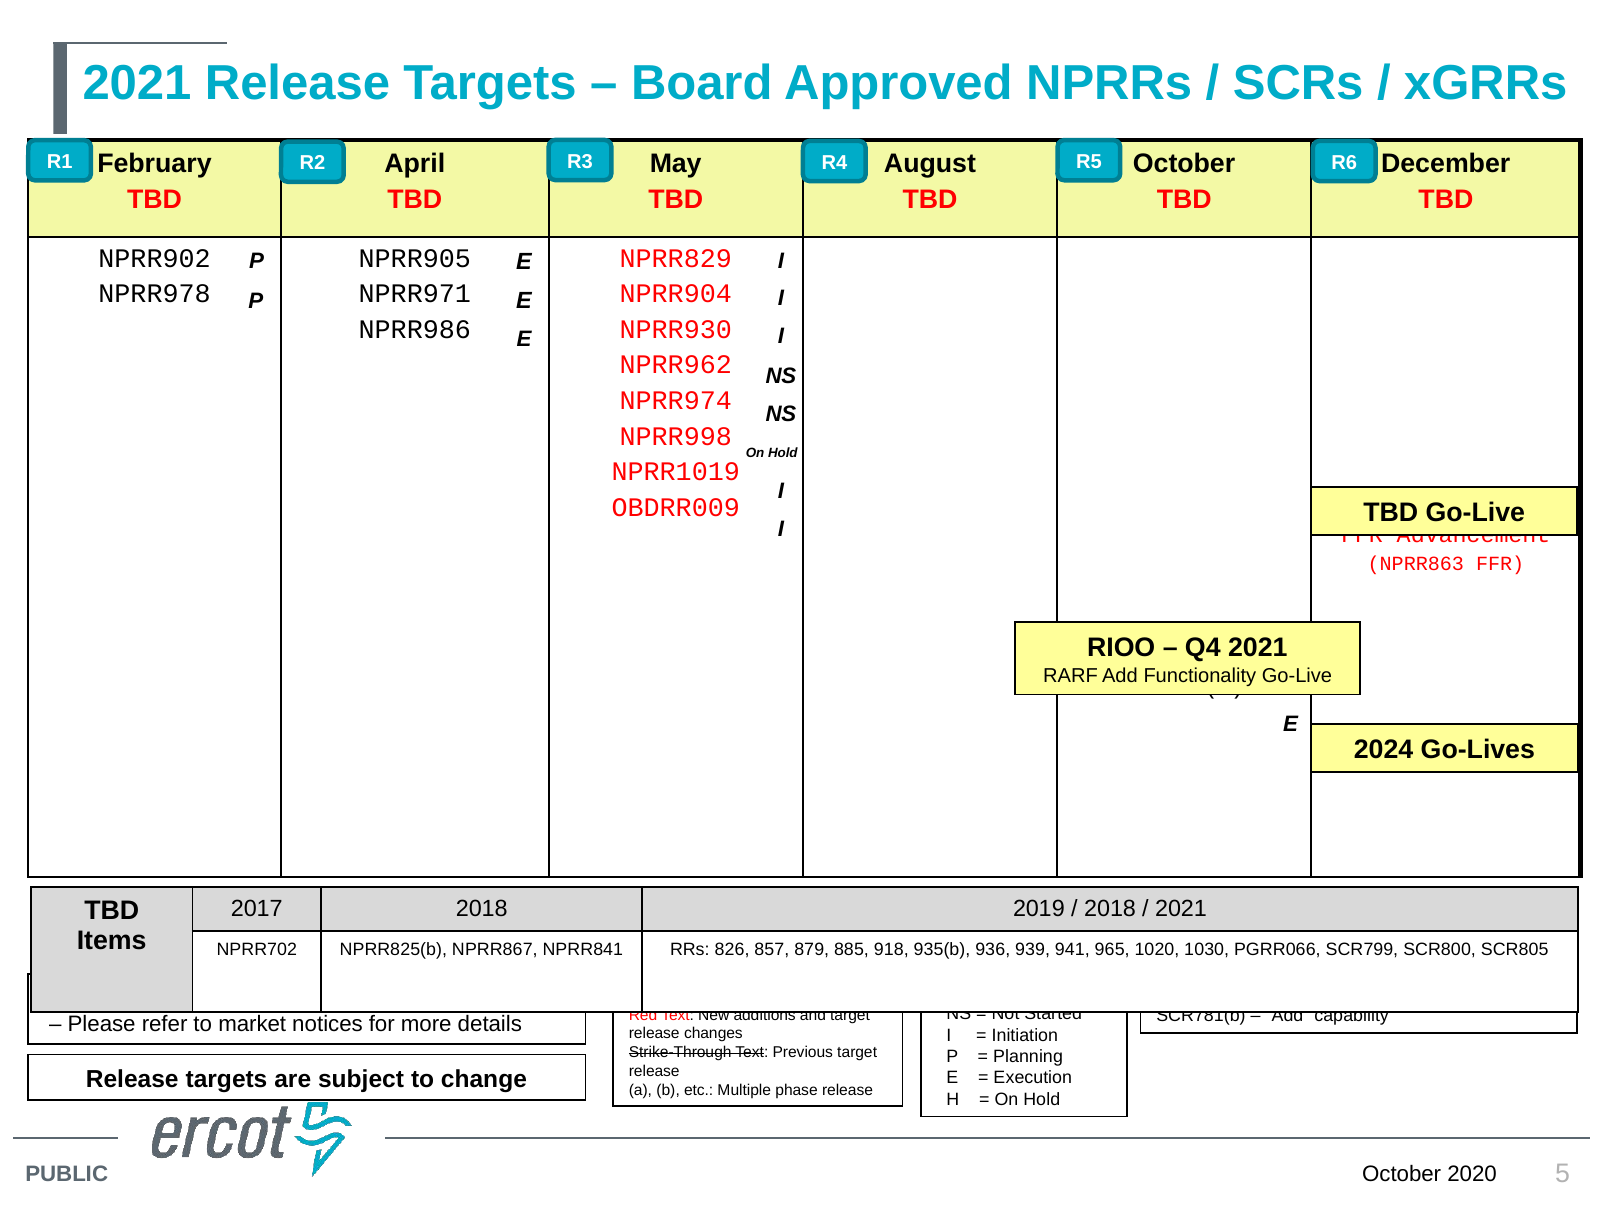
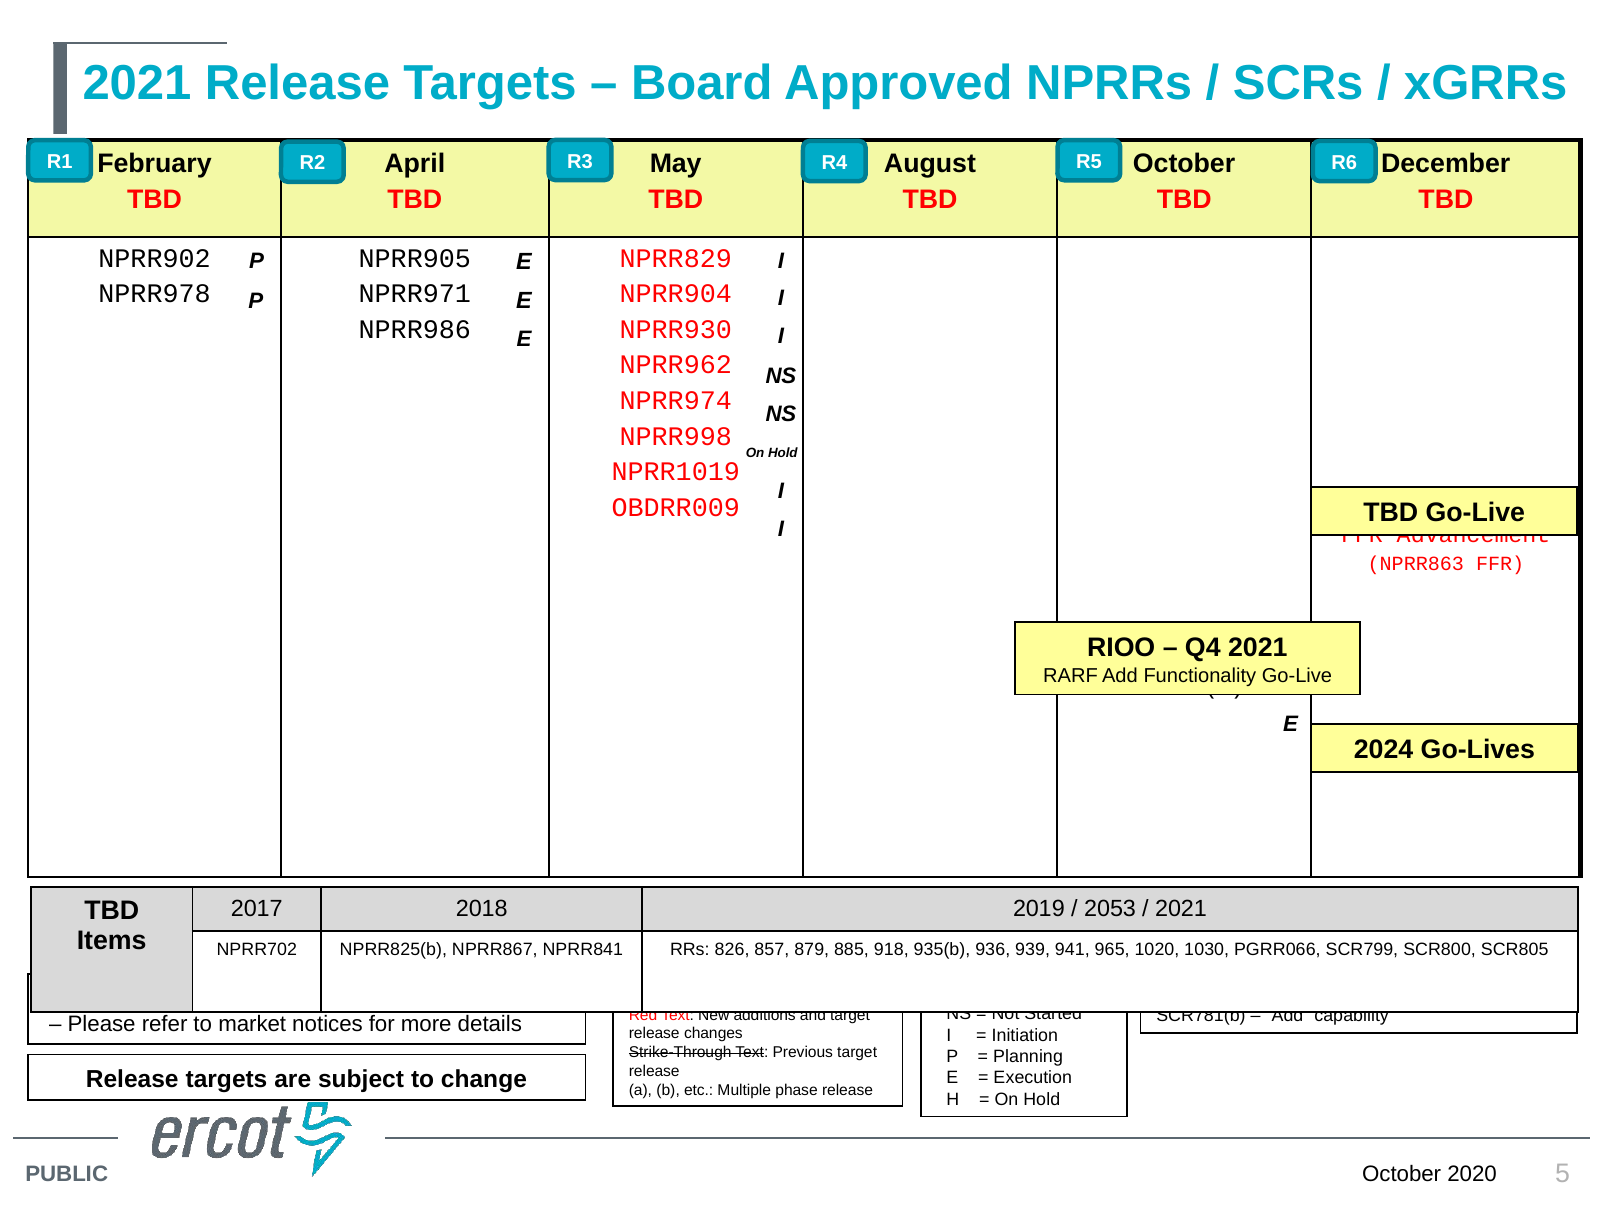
2018 at (1110, 908): 2018 -> 2053
